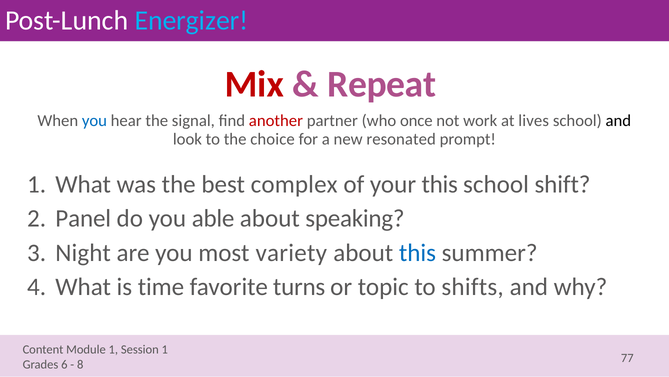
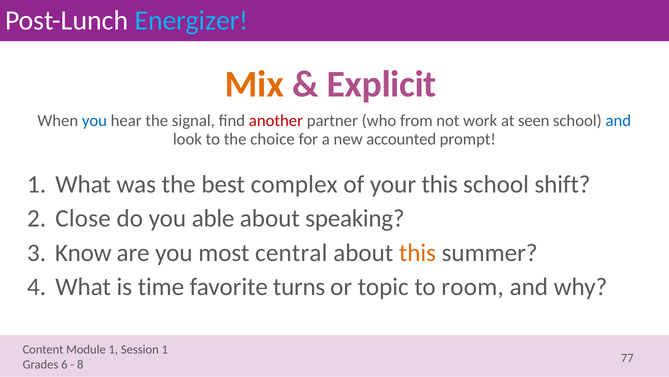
Mix colour: red -> orange
Repeat: Repeat -> Explicit
once: once -> from
lives: lives -> seen
and at (618, 121) colour: black -> blue
resonated: resonated -> accounted
Panel: Panel -> Close
Night: Night -> Know
variety: variety -> central
this at (417, 252) colour: blue -> orange
shifts: shifts -> room
